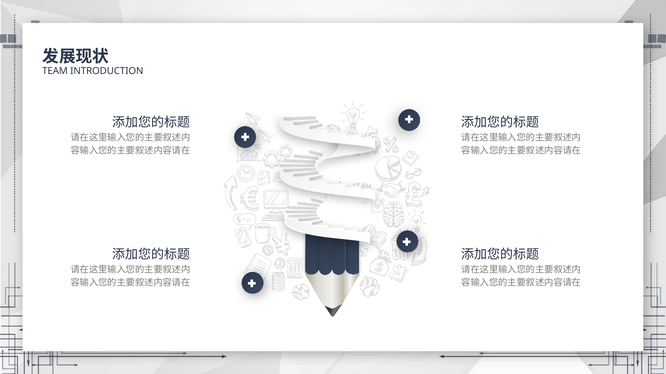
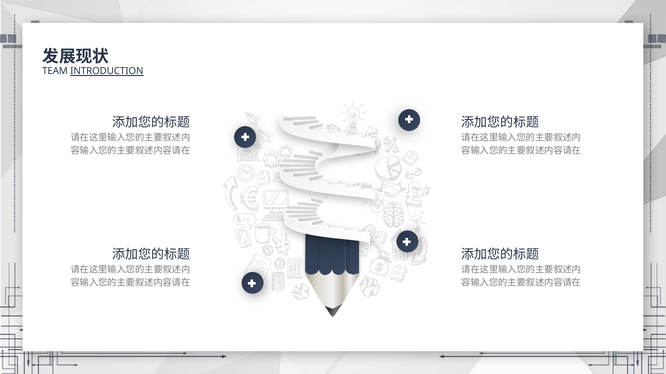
INTRODUCTION underline: none -> present
